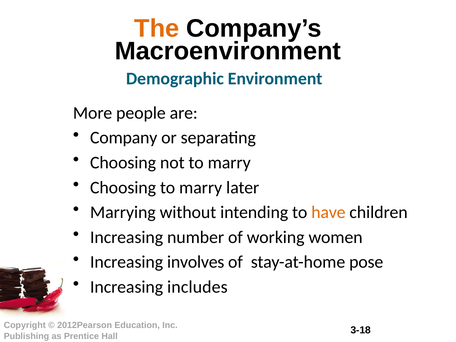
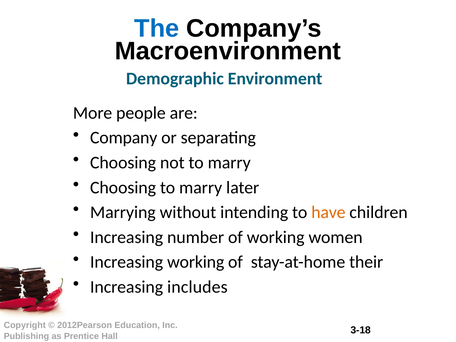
The colour: orange -> blue
Increasing involves: involves -> working
pose: pose -> their
